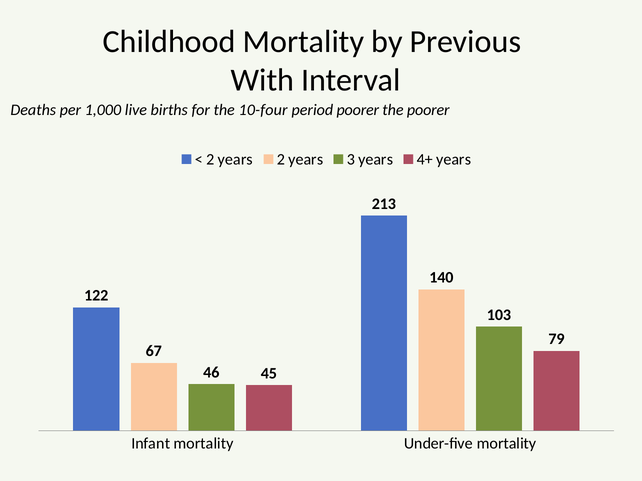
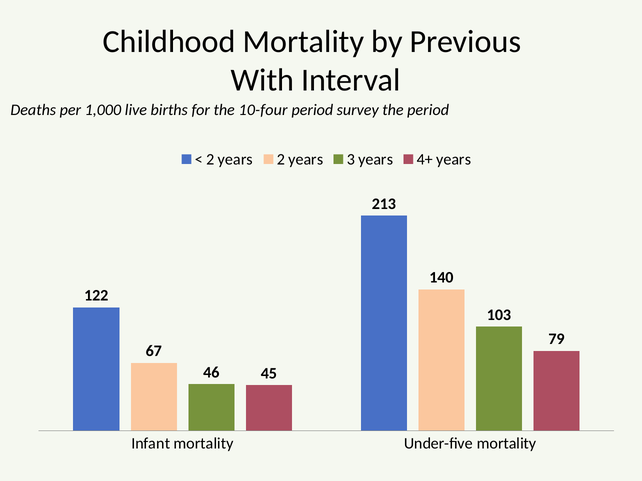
period poorer: poorer -> survey
the poorer: poorer -> period
